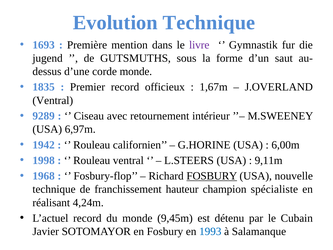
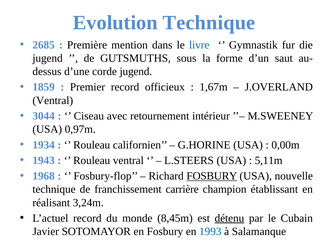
1693: 1693 -> 2685
livre colour: purple -> blue
corde monde: monde -> jugend
1835: 1835 -> 1859
9289: 9289 -> 3044
6,97m: 6,97m -> 0,97m
1942: 1942 -> 1934
6,00m: 6,00m -> 0,00m
1998: 1998 -> 1943
9,11m: 9,11m -> 5,11m
hauteur: hauteur -> carrière
spécialiste: spécialiste -> établissant
4,24m: 4,24m -> 3,24m
9,45m: 9,45m -> 8,45m
détenu underline: none -> present
